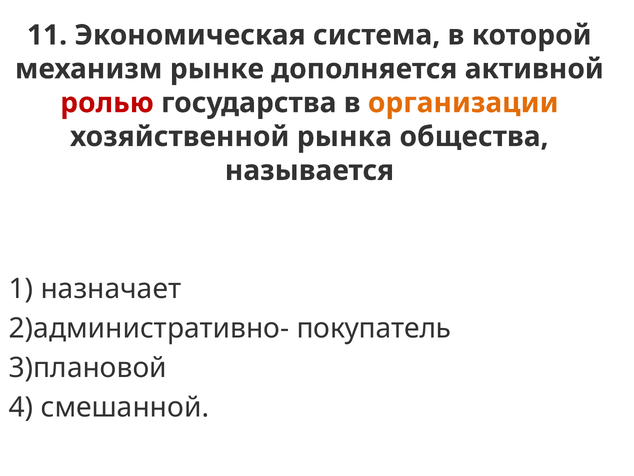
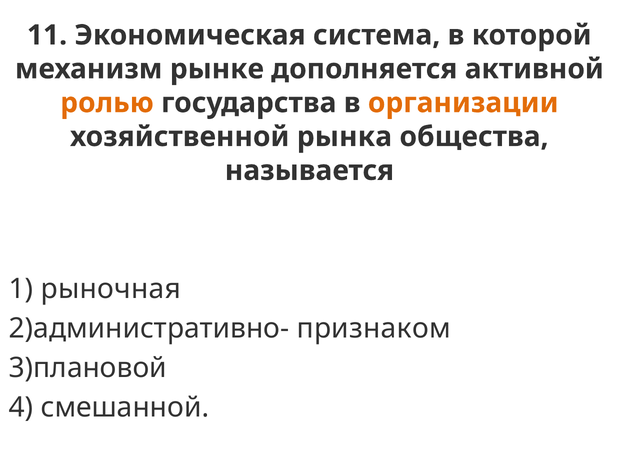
ролью colour: red -> orange
назначает: назначает -> рыночная
покупатель: покупатель -> признаком
